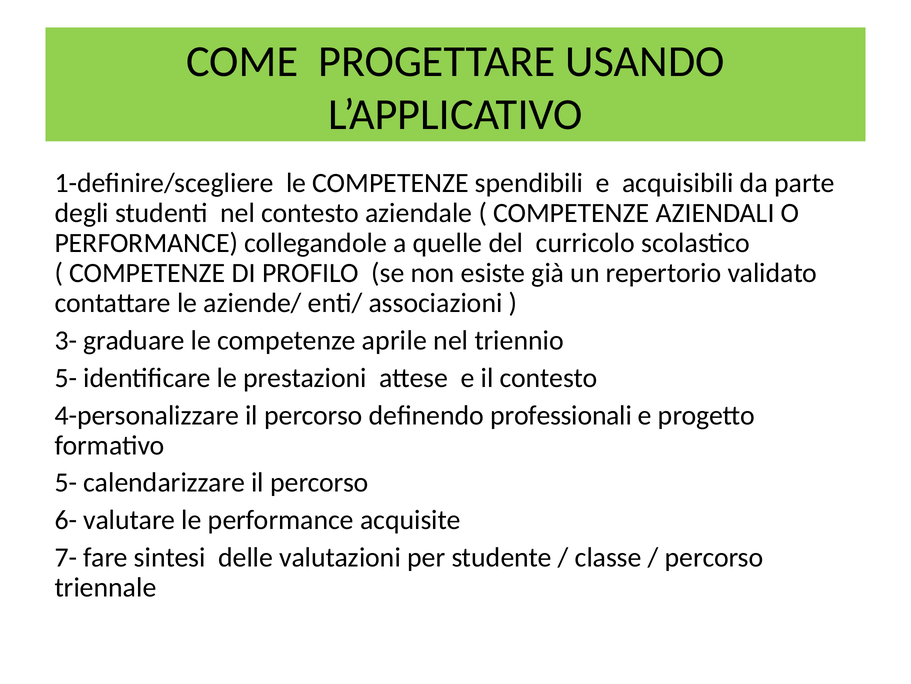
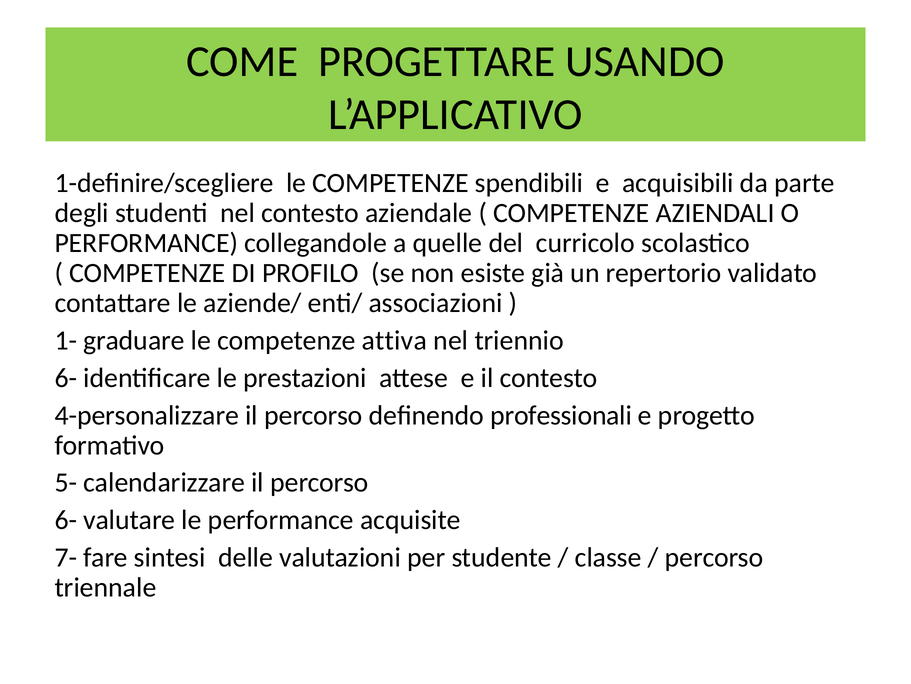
3-: 3- -> 1-
aprile: aprile -> attiva
5- at (66, 378): 5- -> 6-
